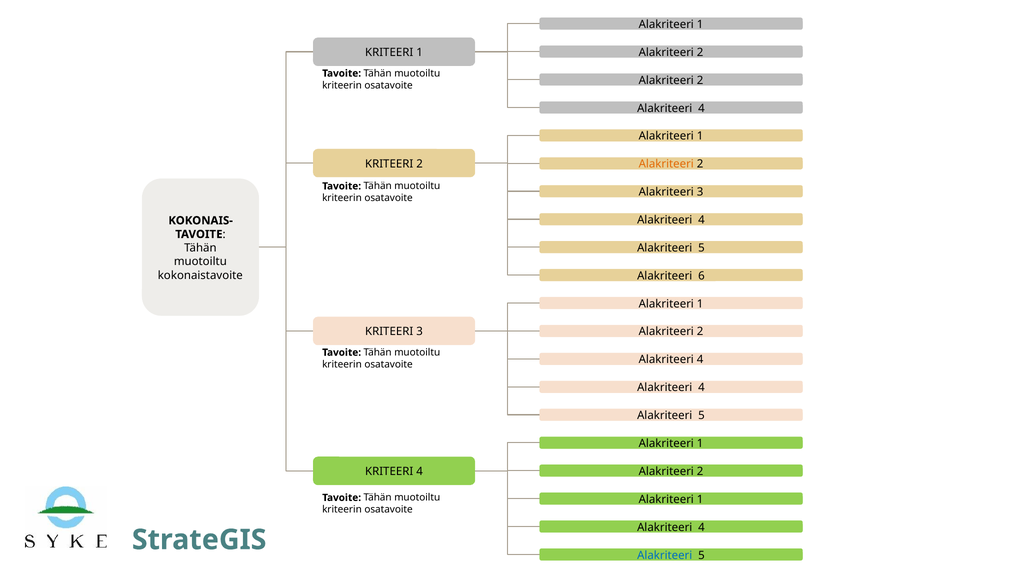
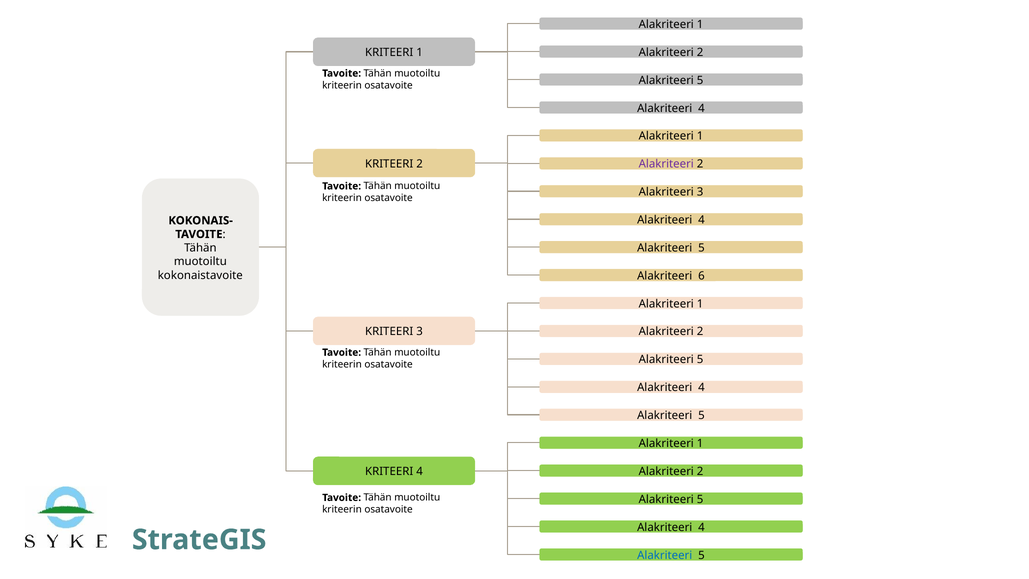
2 at (700, 80): 2 -> 5
Alakriteeri at (666, 164) colour: orange -> purple
4 at (700, 360): 4 -> 5
1 at (700, 499): 1 -> 5
